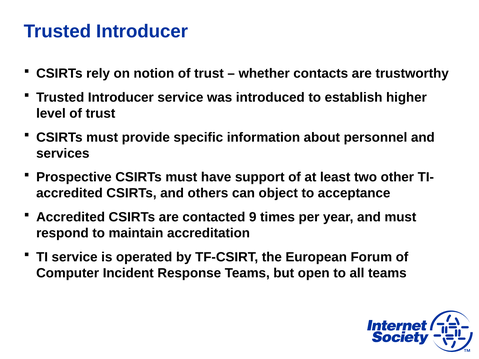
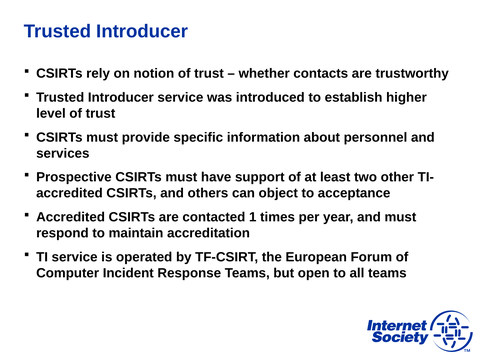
9: 9 -> 1
